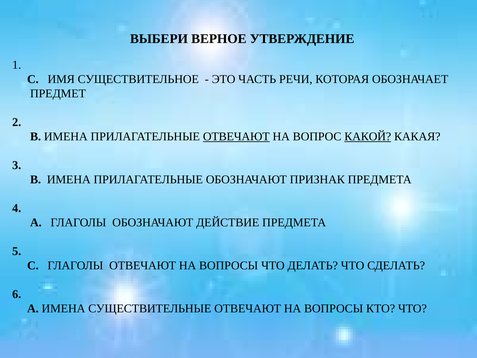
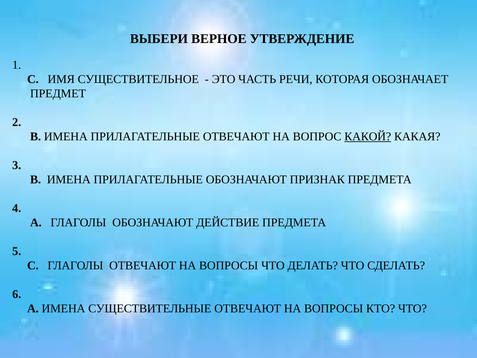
ОТВЕЧАЮТ at (236, 137) underline: present -> none
